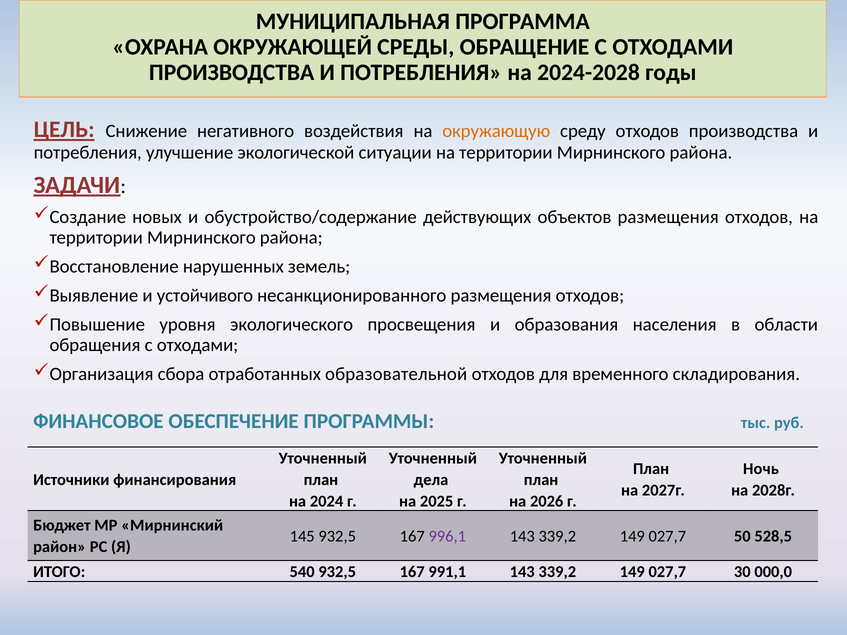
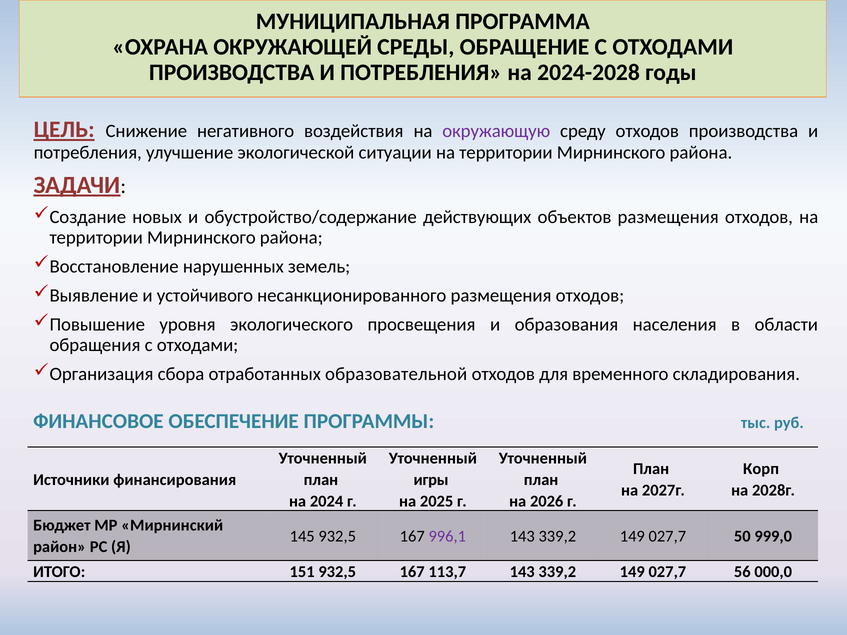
окружающую colour: orange -> purple
Ночь: Ночь -> Корп
дела: дела -> игры
528,5: 528,5 -> 999,0
540: 540 -> 151
991,1: 991,1 -> 113,7
30: 30 -> 56
